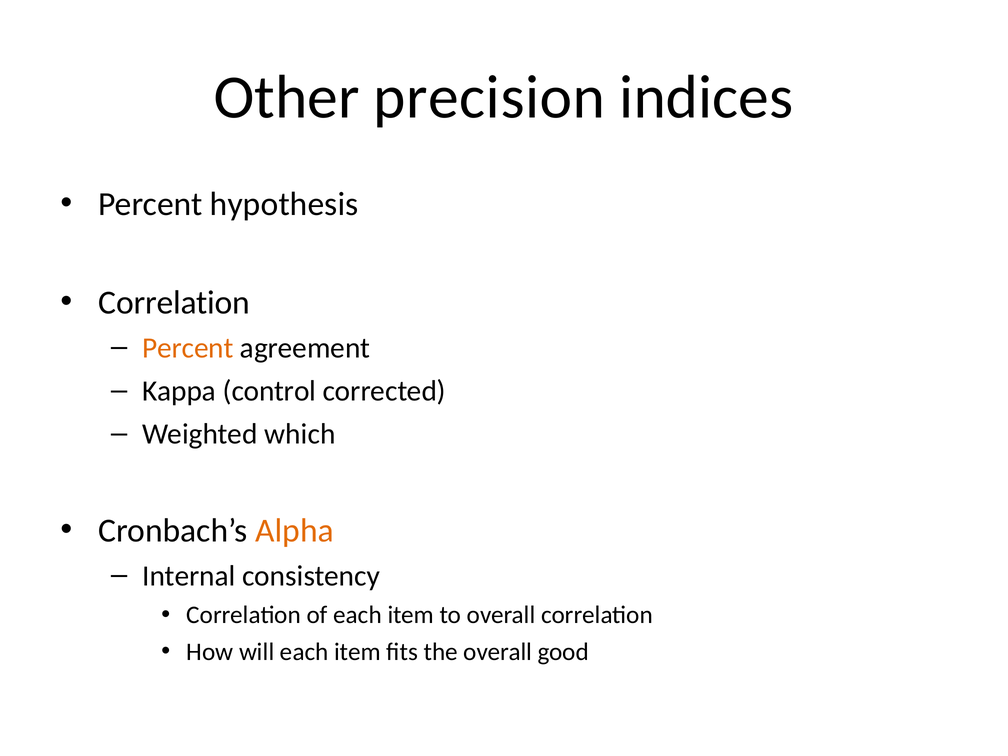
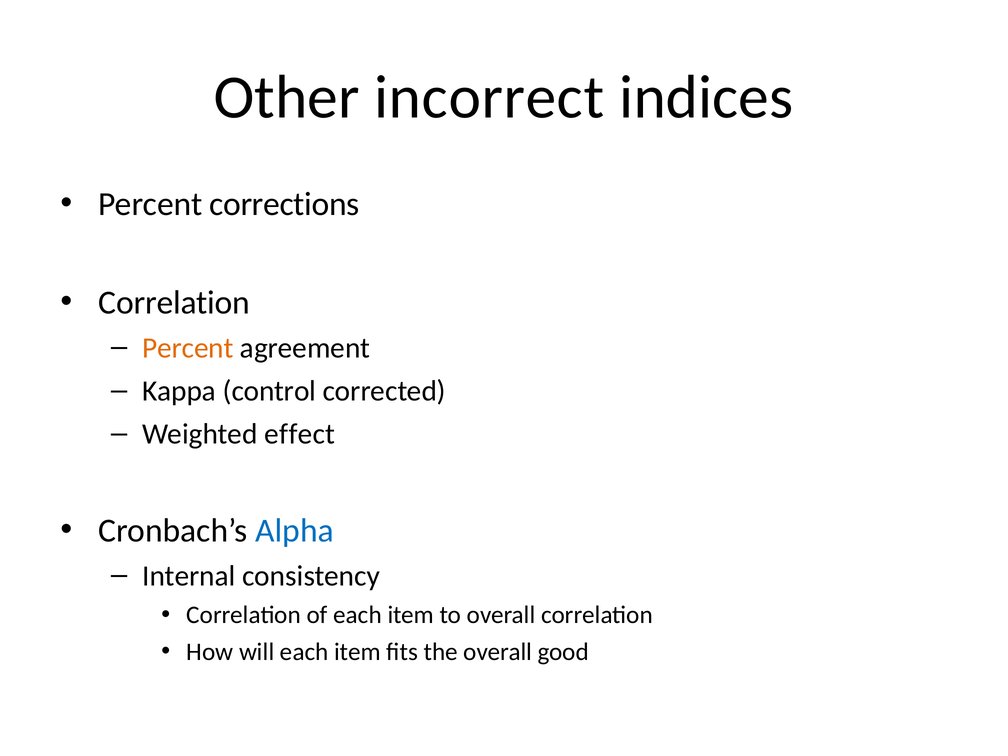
precision: precision -> incorrect
hypothesis: hypothesis -> corrections
which: which -> effect
Alpha colour: orange -> blue
